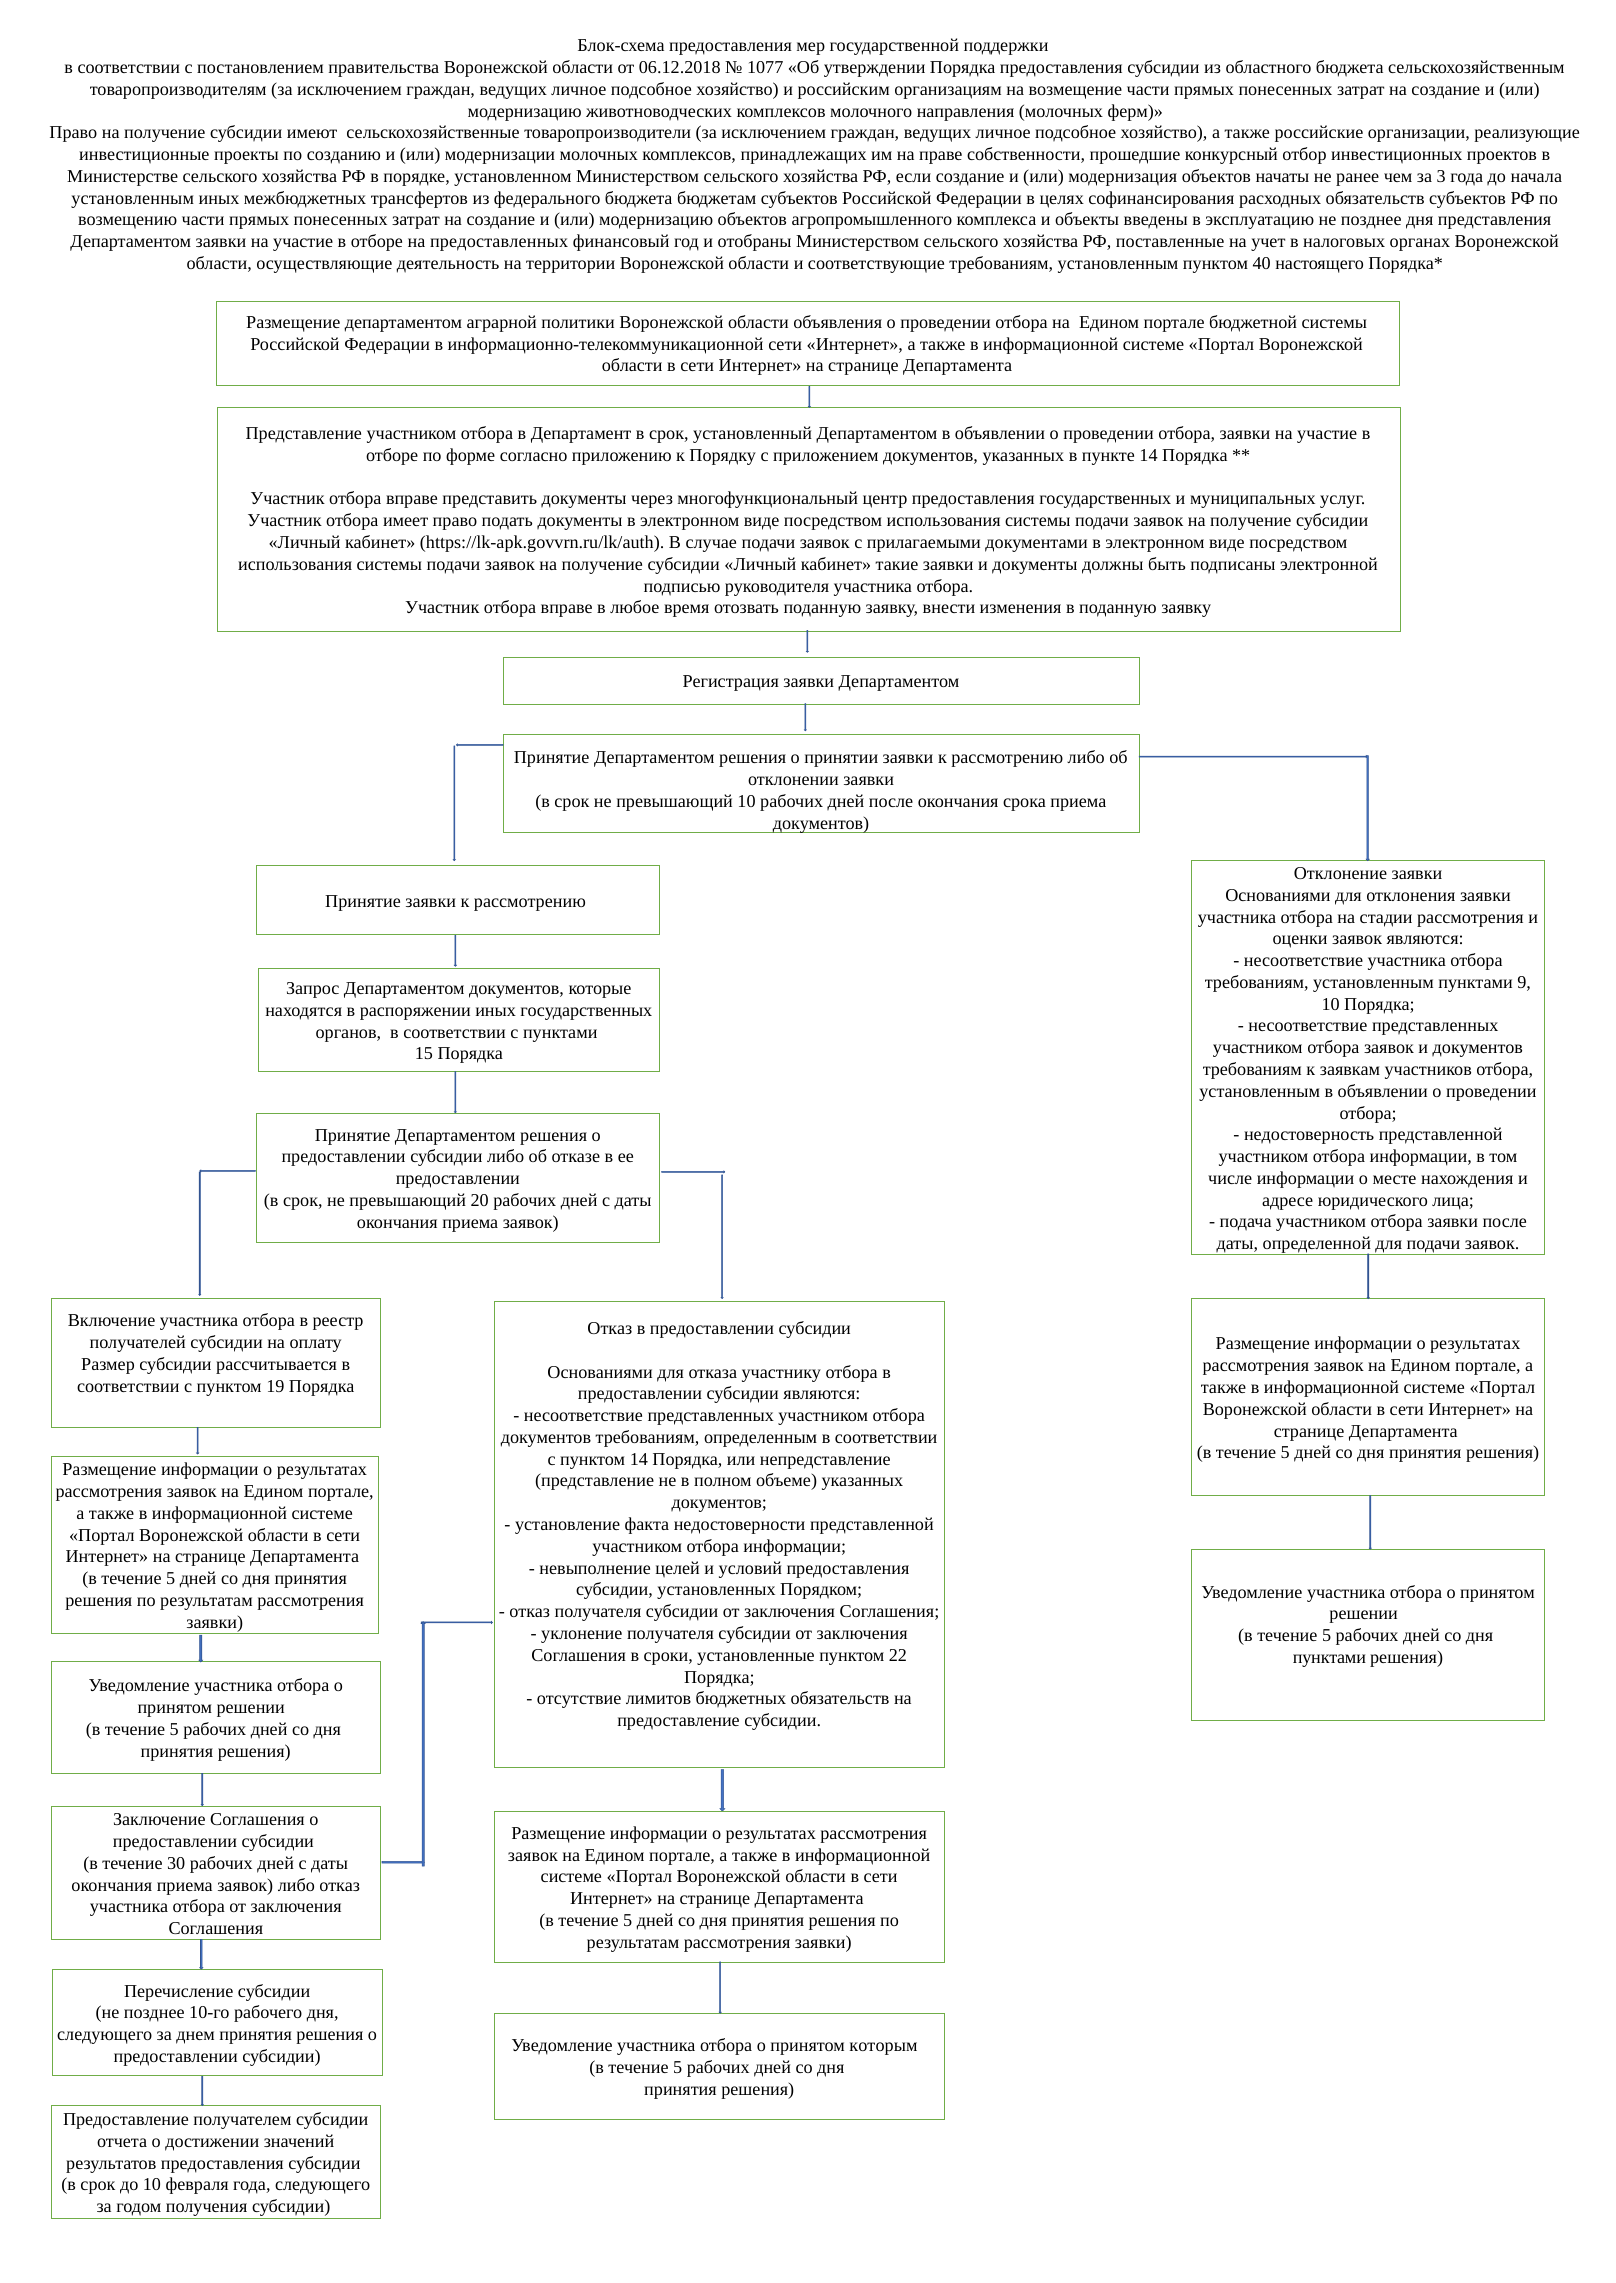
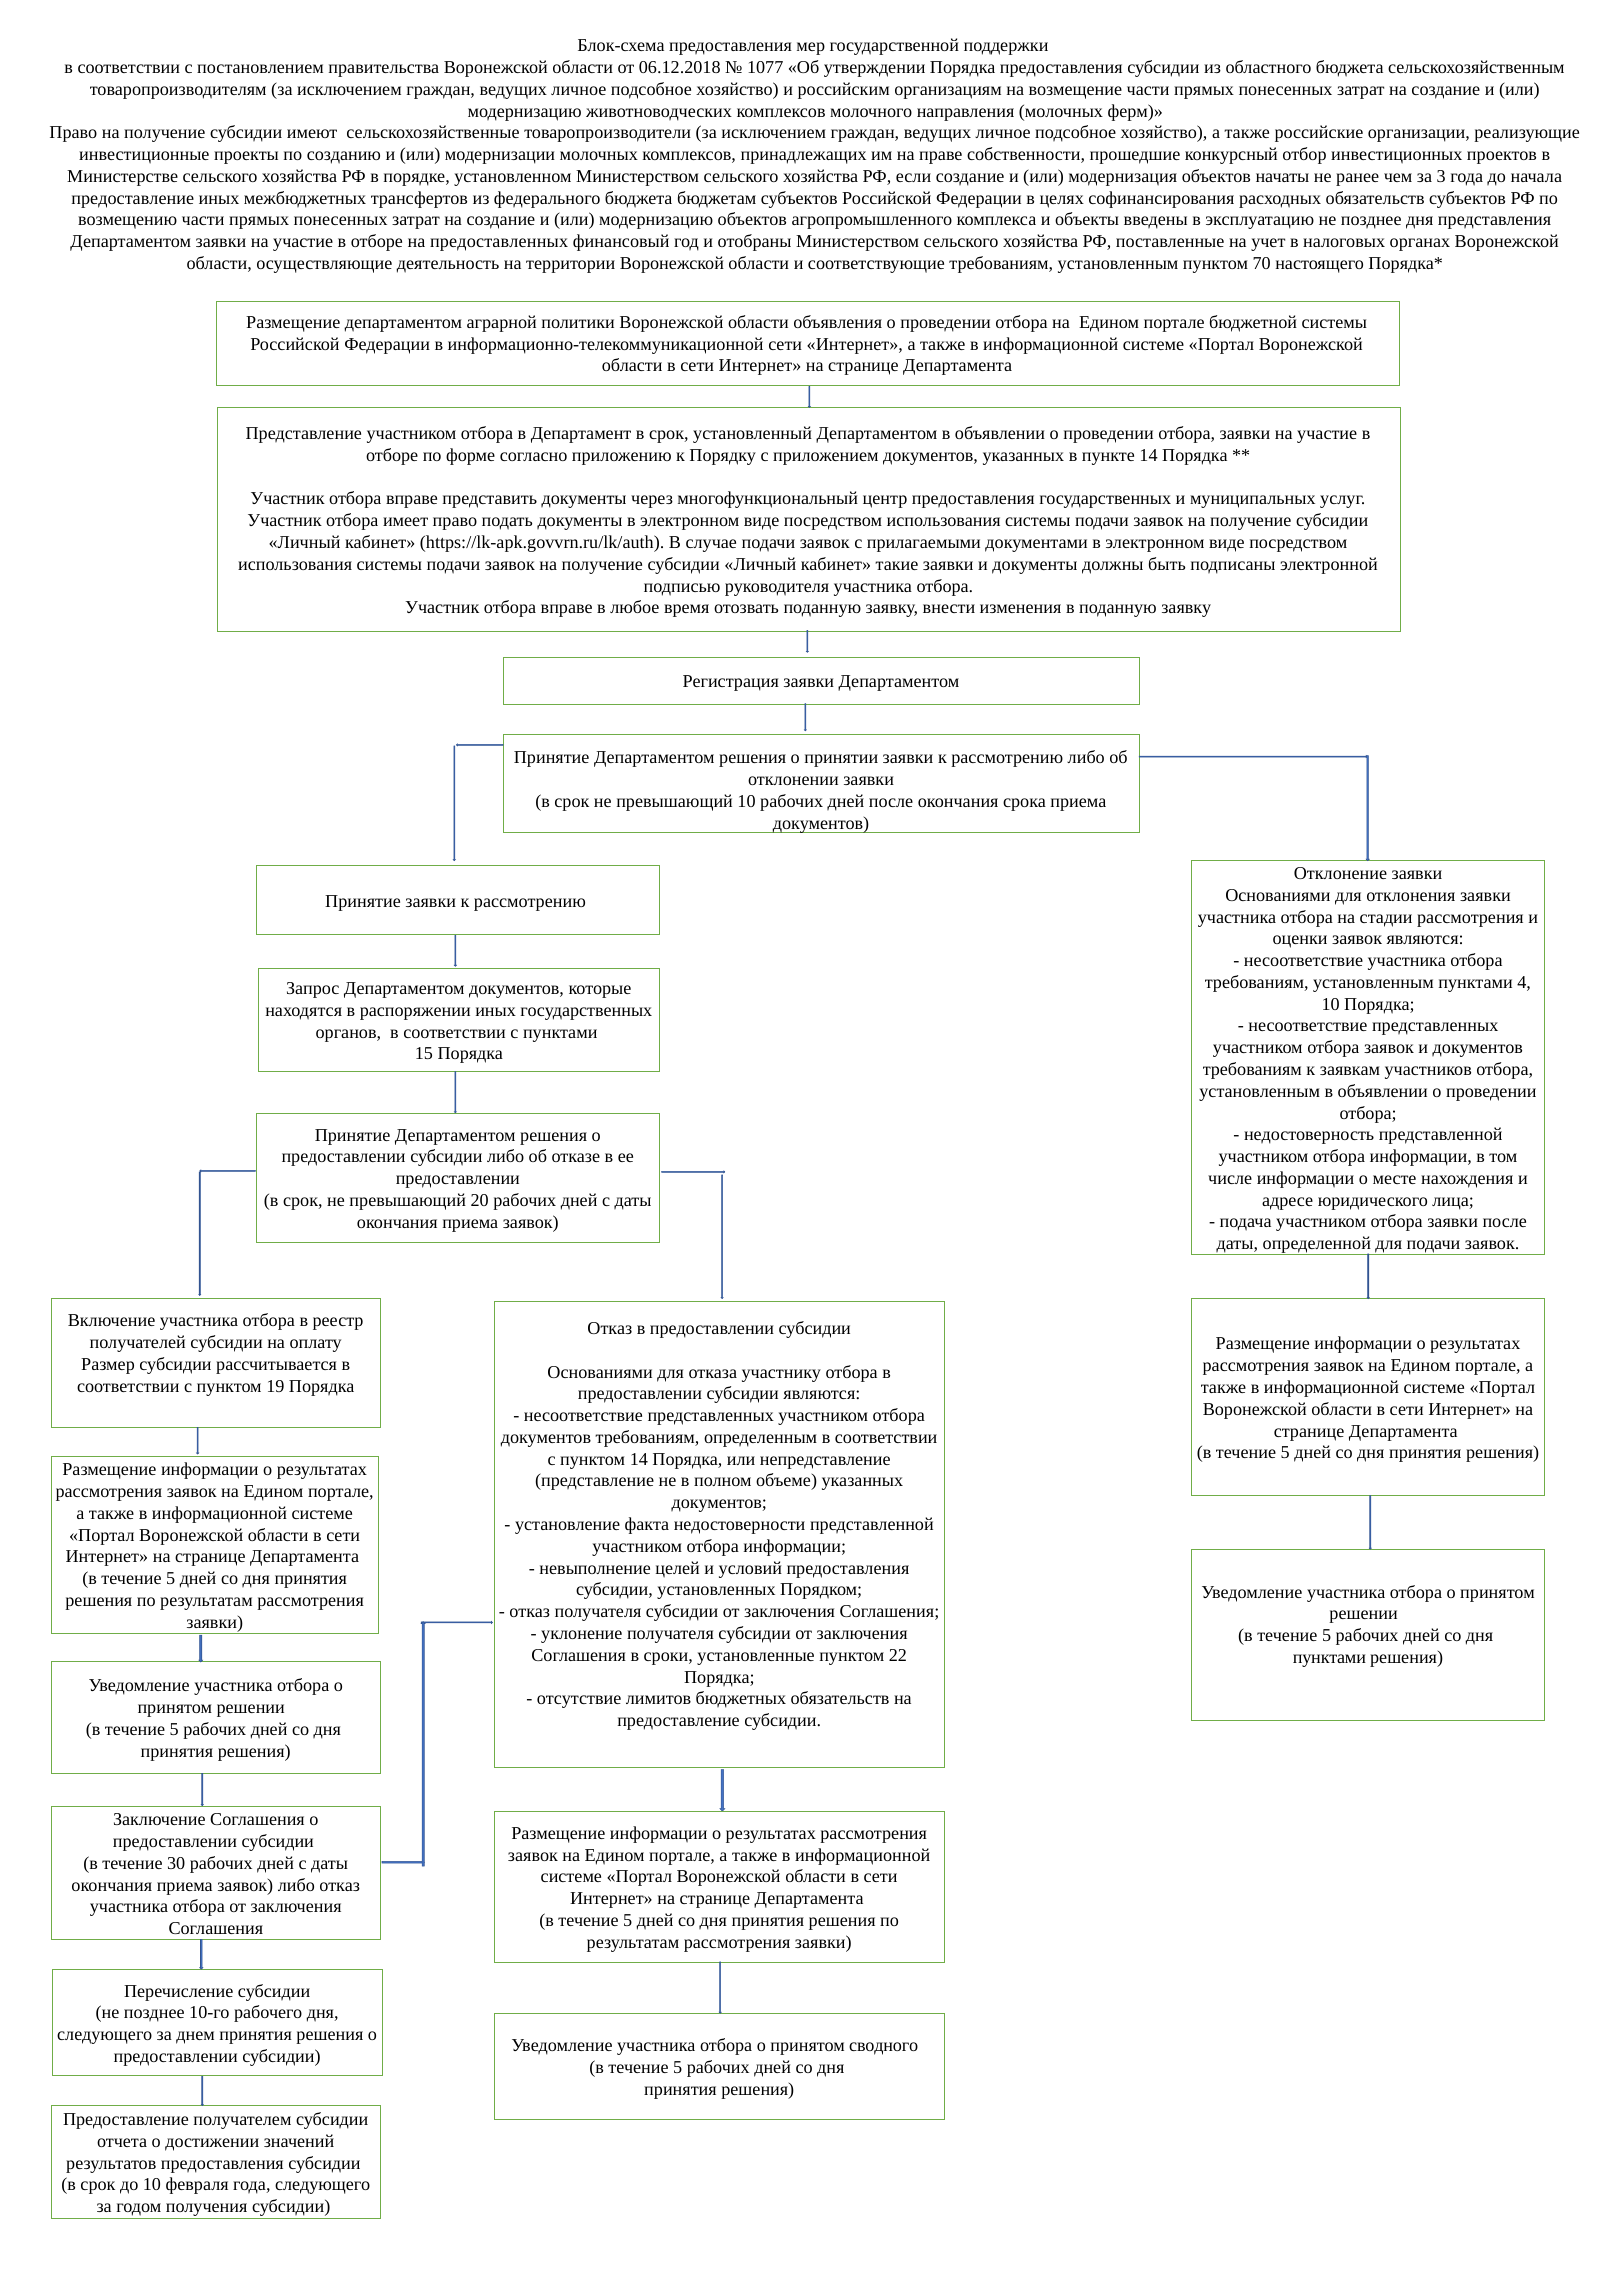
установленным at (133, 198): установленным -> предоставление
40: 40 -> 70
9: 9 -> 4
которым: которым -> сводного
